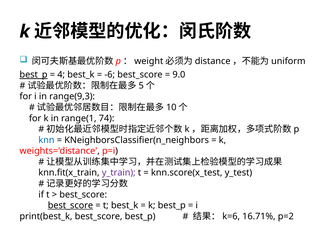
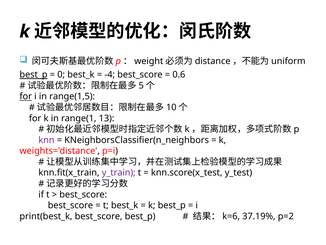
4: 4 -> 0
-6: -6 -> -4
9.0: 9.0 -> 0.6
for at (26, 96) underline: none -> present
range(9,3: range(9,3 -> range(1,5
74: 74 -> 13
knn colour: blue -> purple
best_score at (70, 205) underline: present -> none
16.71%: 16.71% -> 37.19%
